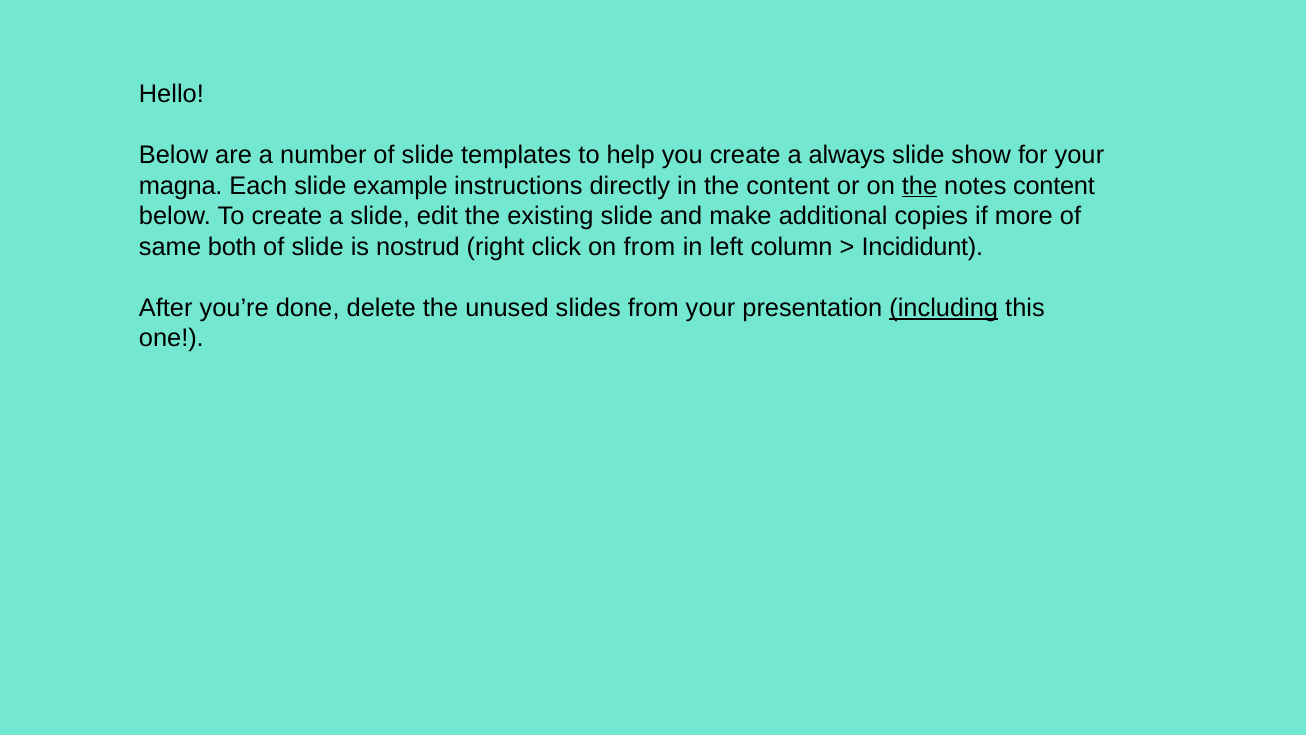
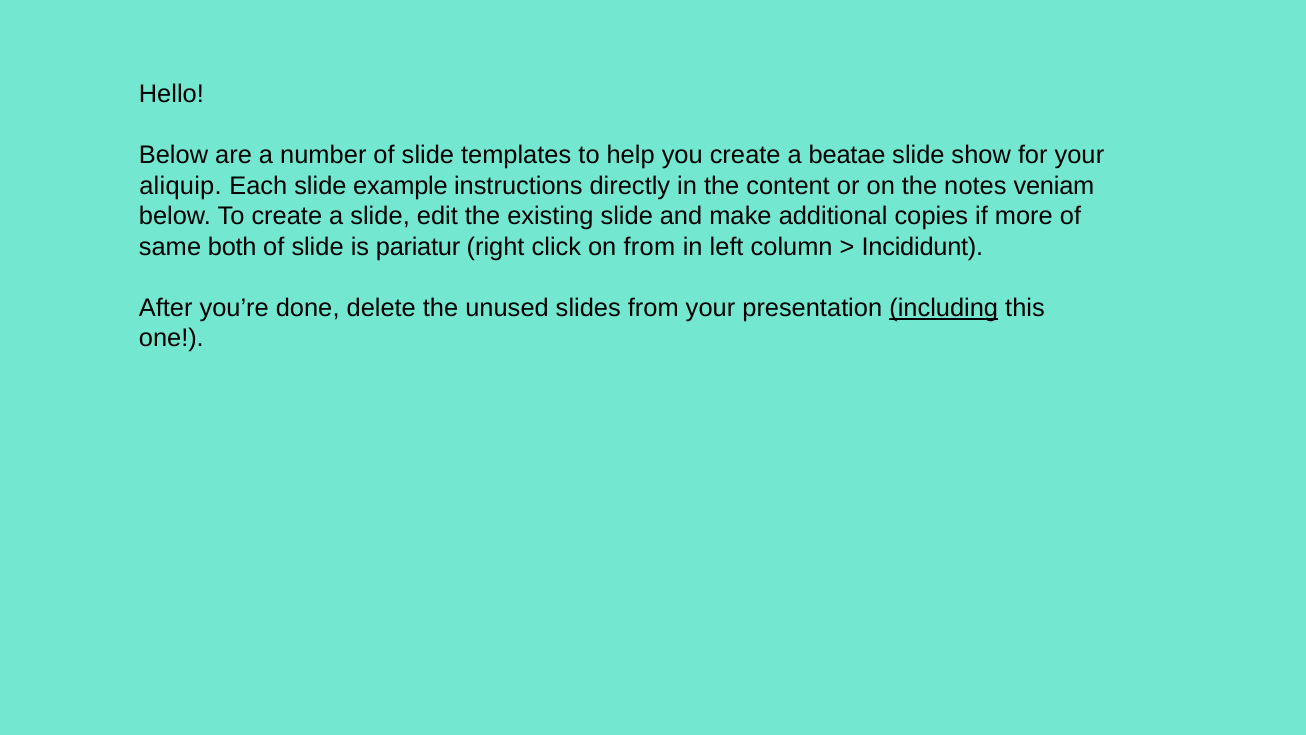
always: always -> beatae
magna: magna -> aliquip
the at (919, 186) underline: present -> none
notes content: content -> veniam
nostrud: nostrud -> pariatur
